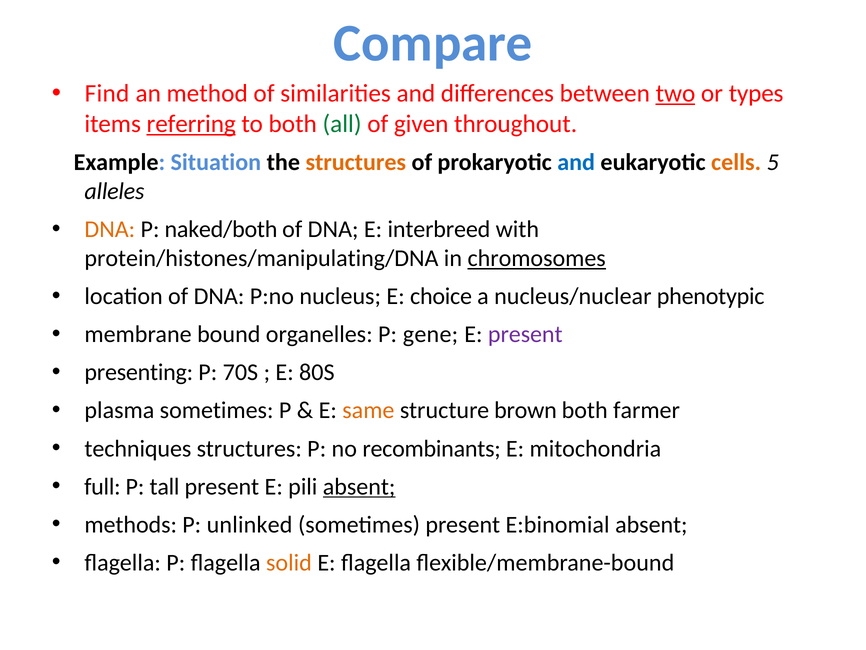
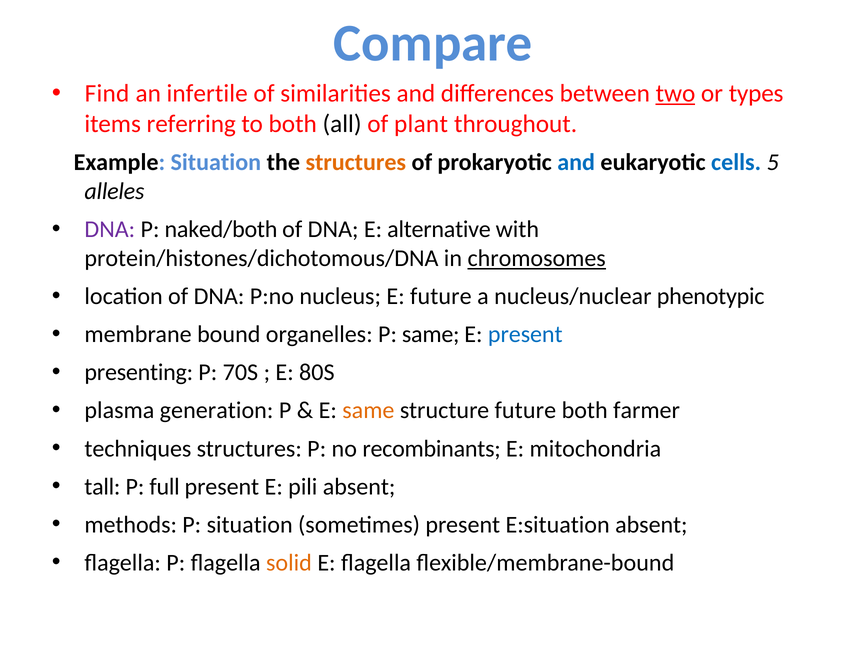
method: method -> infertile
referring underline: present -> none
all colour: green -> black
given: given -> plant
cells colour: orange -> blue
DNA at (110, 229) colour: orange -> purple
interbreed: interbreed -> alternative
protein/histones/manipulating/DNA: protein/histones/manipulating/DNA -> protein/histones/dichotomous/DNA
E choice: choice -> future
P gene: gene -> same
present at (525, 334) colour: purple -> blue
plasma sometimes: sometimes -> generation
structure brown: brown -> future
full: full -> tall
tall: tall -> full
absent at (359, 486) underline: present -> none
P unlinked: unlinked -> situation
E:binomial: E:binomial -> E:situation
